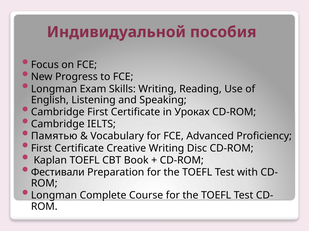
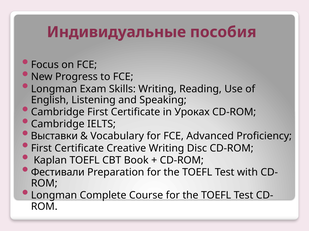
Индивидуальной: Индивидуальной -> Индивидуальные
Памятью: Памятью -> Выставки
